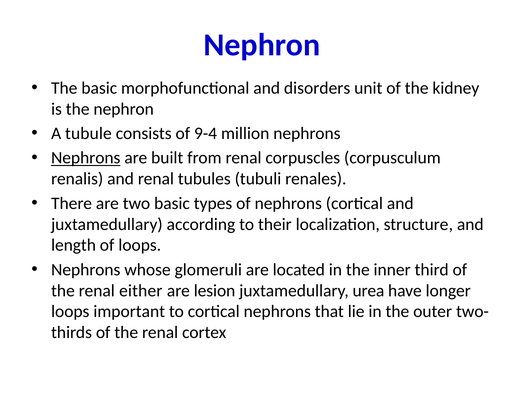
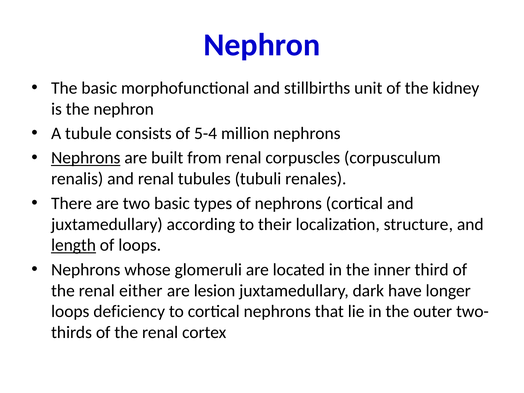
disorders: disorders -> stillbirths
9-4: 9-4 -> 5-4
length underline: none -> present
urea: urea -> dark
important: important -> deficiency
